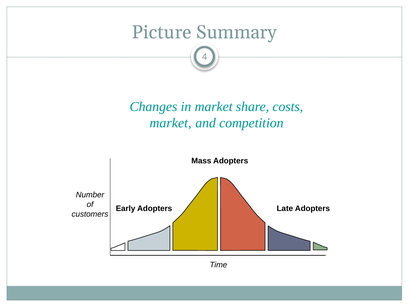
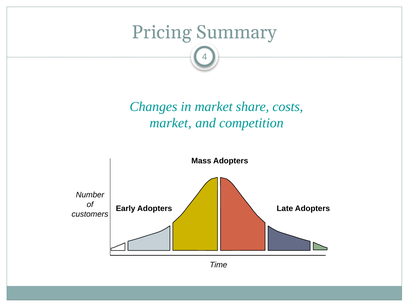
Picture: Picture -> Pricing
